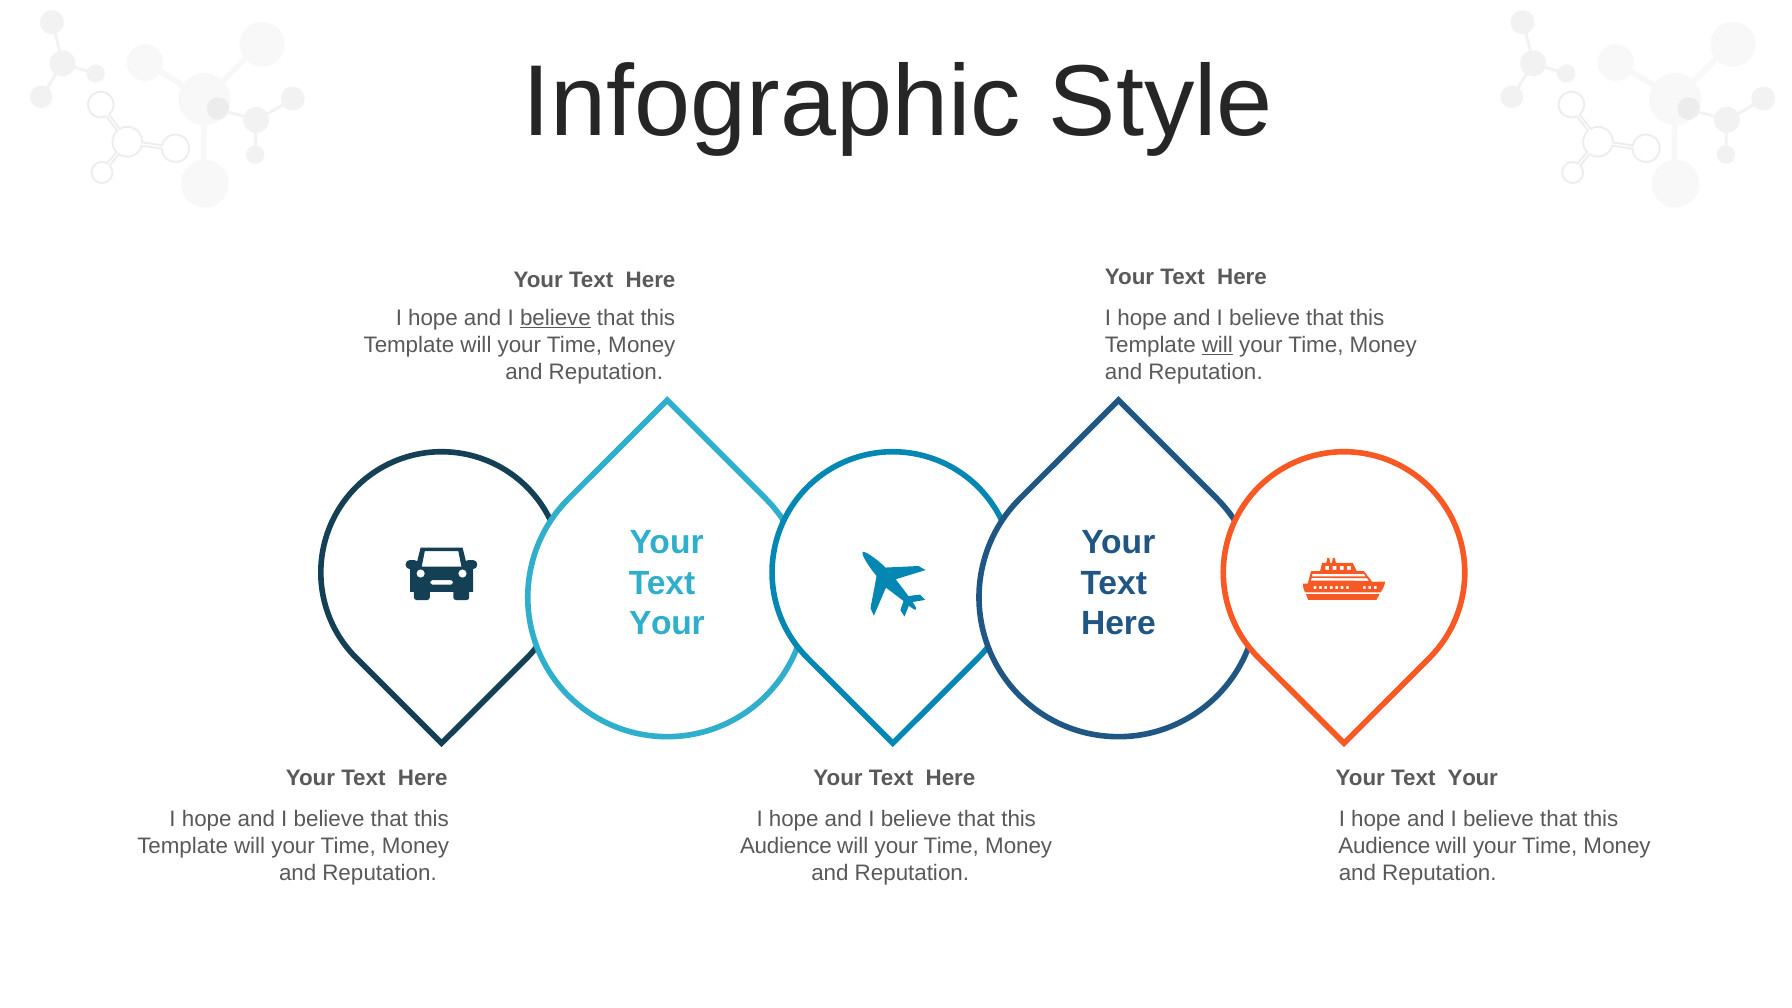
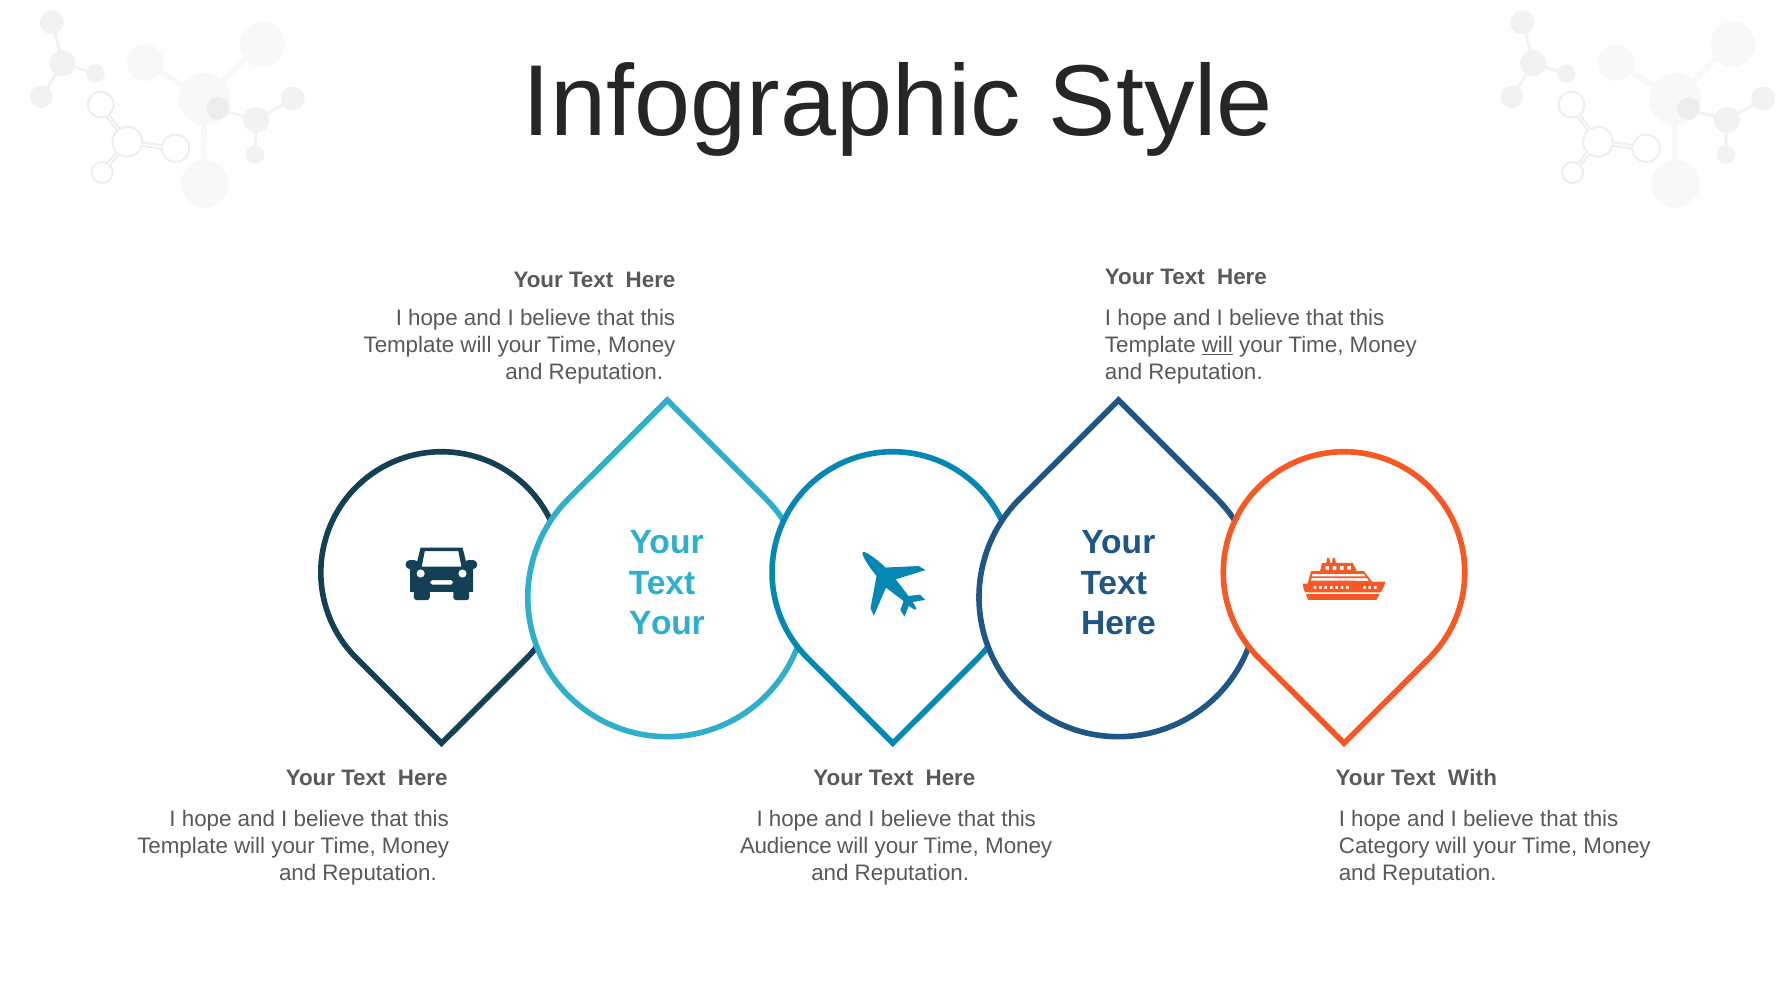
believe at (555, 318) underline: present -> none
Your at (1473, 778): Your -> With
Audience at (1384, 846): Audience -> Category
